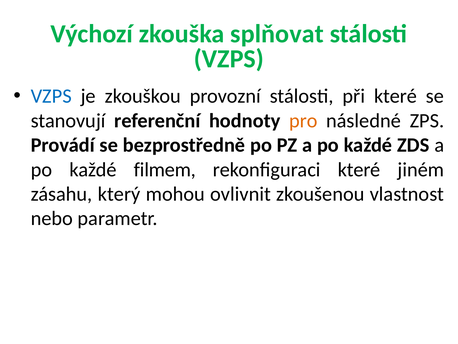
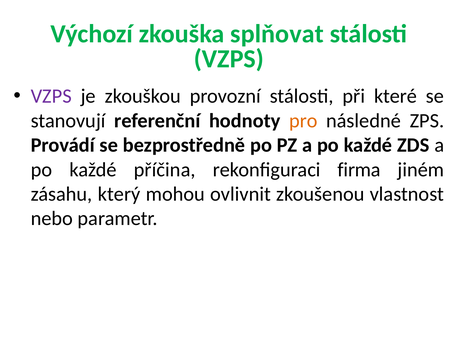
VZPS at (51, 96) colour: blue -> purple
filmem: filmem -> příčina
rekonfiguraci které: které -> firma
